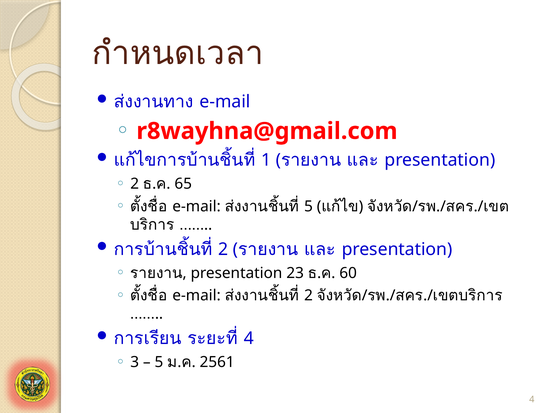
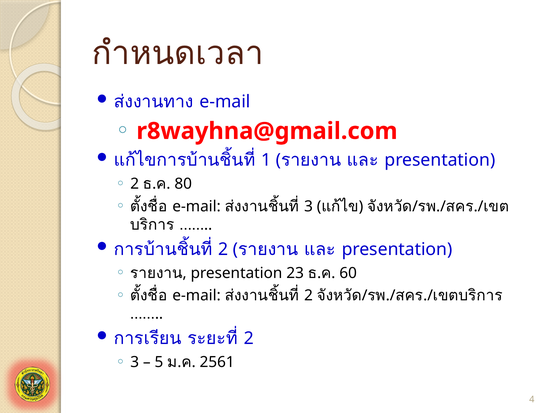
65: 65 -> 80
5 at (309, 206): 5 -> 3
4 at (249, 338): 4 -> 2
